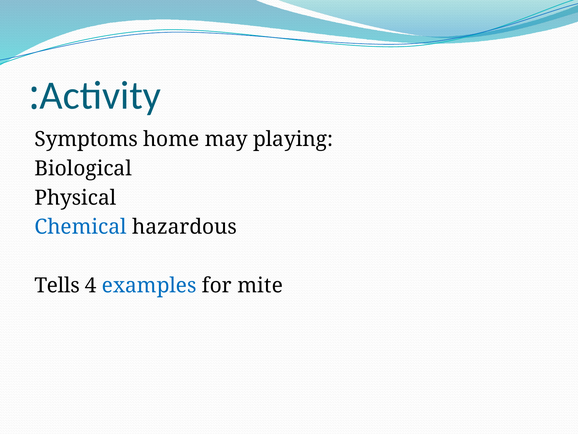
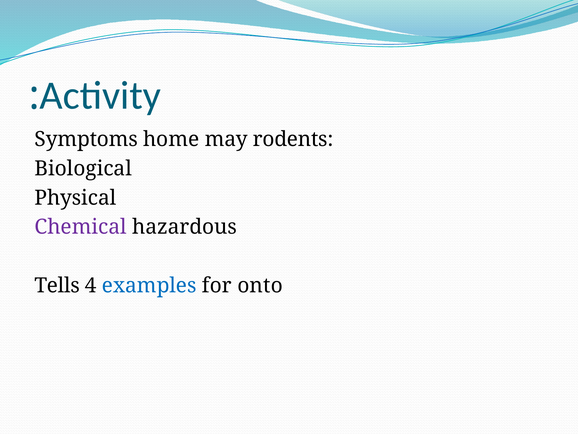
playing: playing -> rodents
Chemical colour: blue -> purple
mite: mite -> onto
